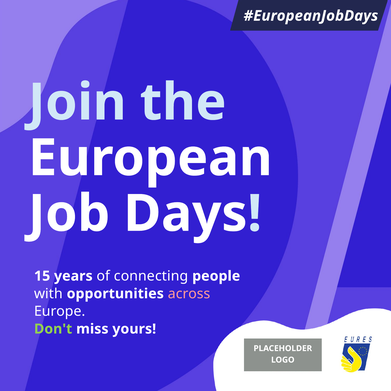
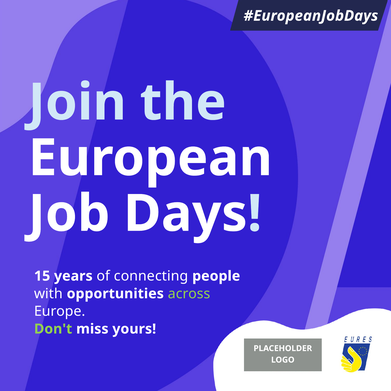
across colour: pink -> light green
